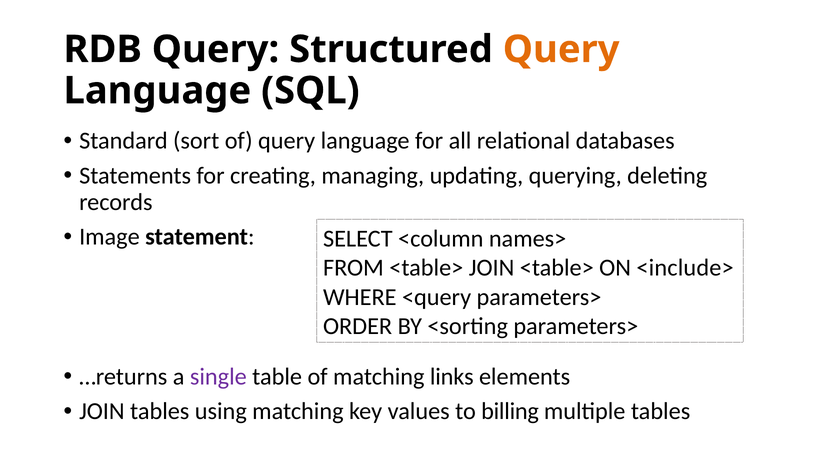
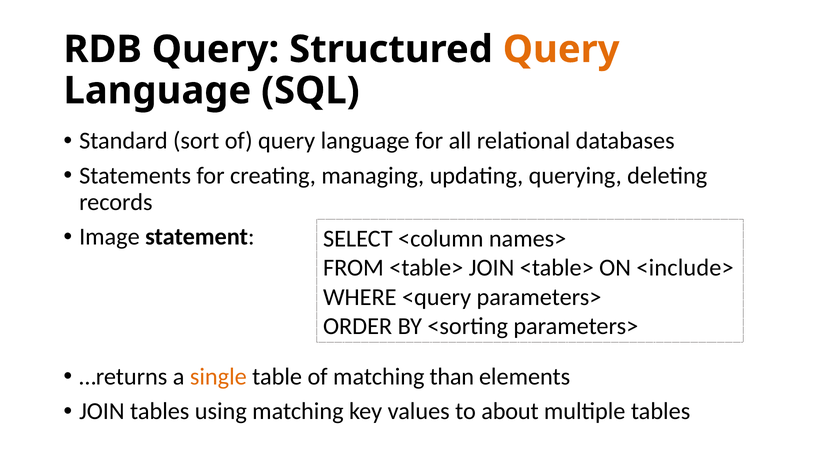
single colour: purple -> orange
links: links -> than
billing: billing -> about
